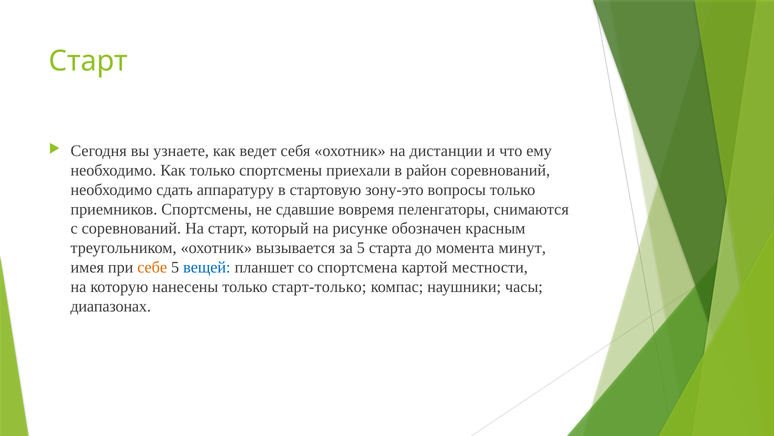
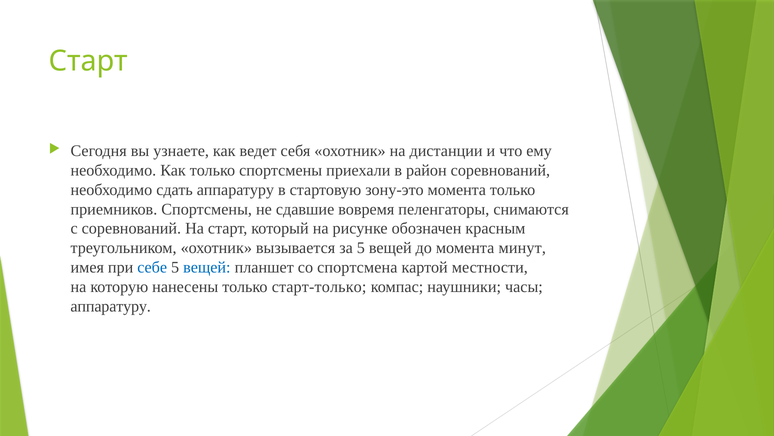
зону-это вопросы: вопросы -> момента
за 5 старта: старта -> вещей
себе colour: orange -> blue
диапазонах at (111, 306): диапазонах -> аппаратуру
